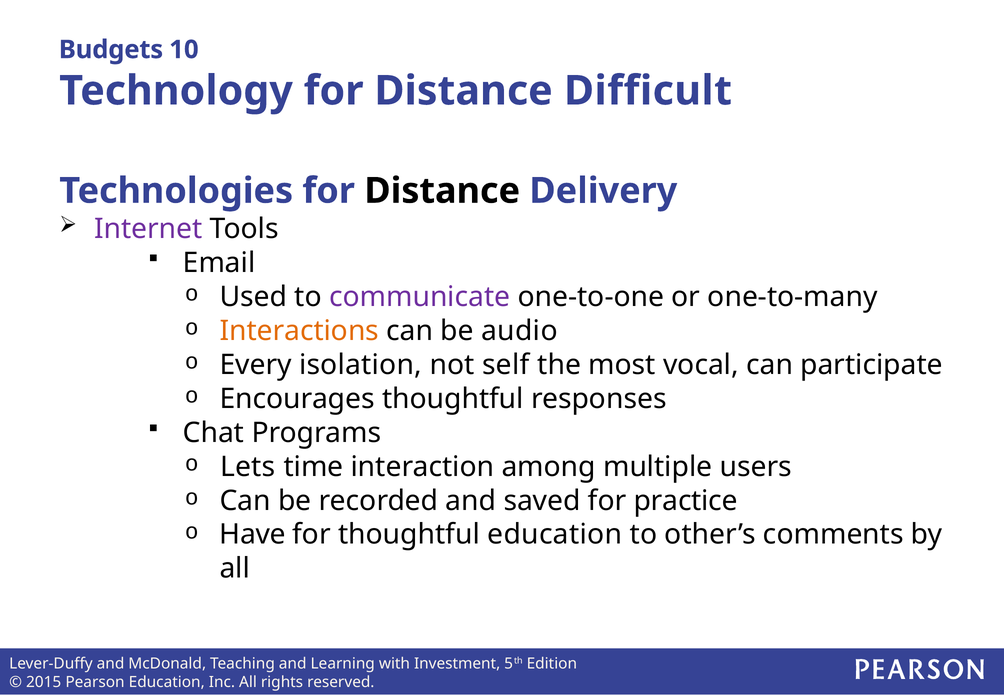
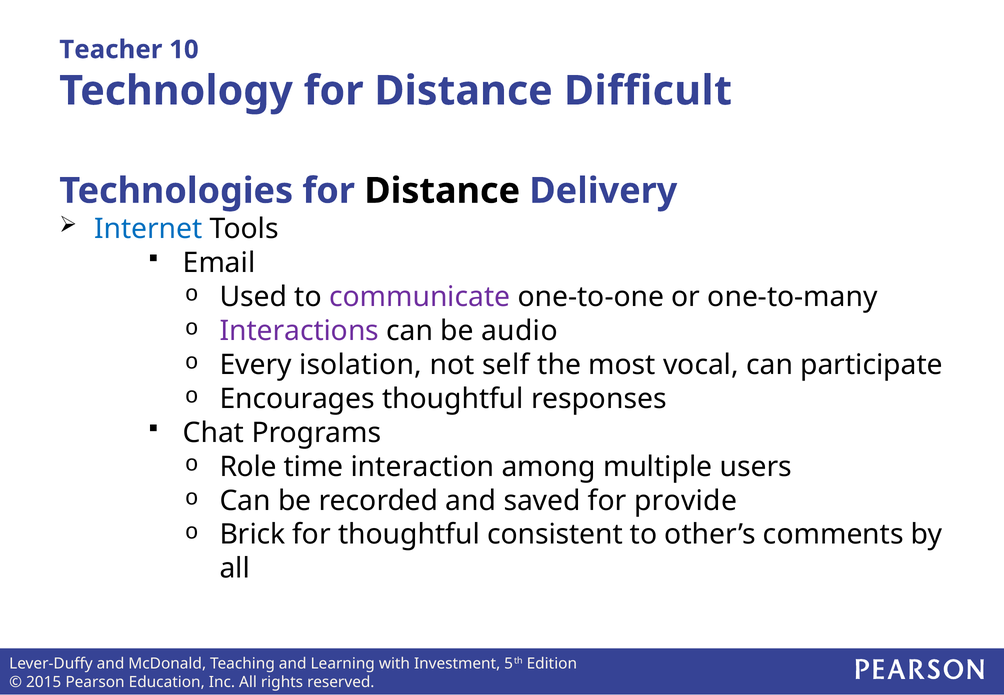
Budgets: Budgets -> Teacher
Internet colour: purple -> blue
Interactions colour: orange -> purple
Lets: Lets -> Role
practice: practice -> provide
Have: Have -> Brick
thoughtful education: education -> consistent
